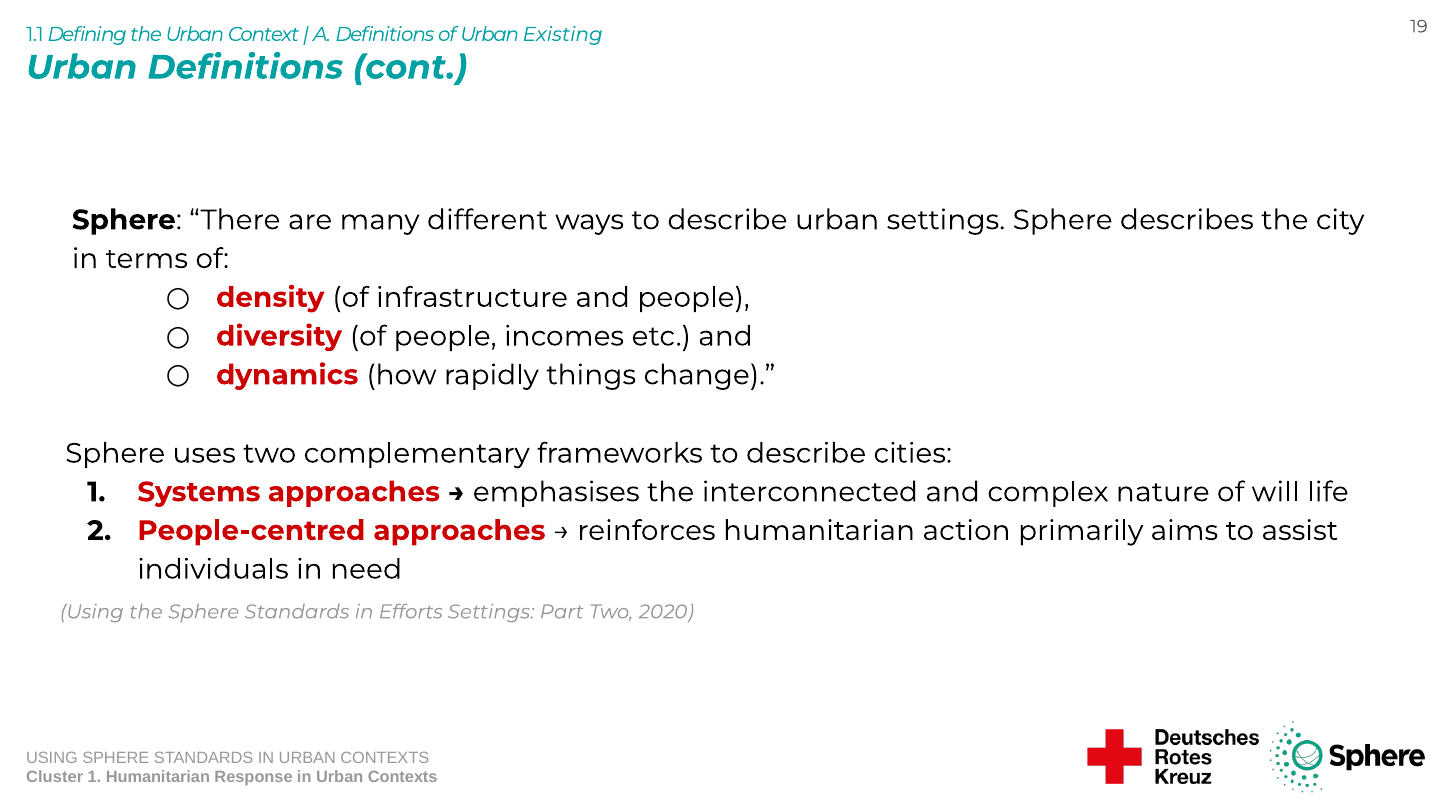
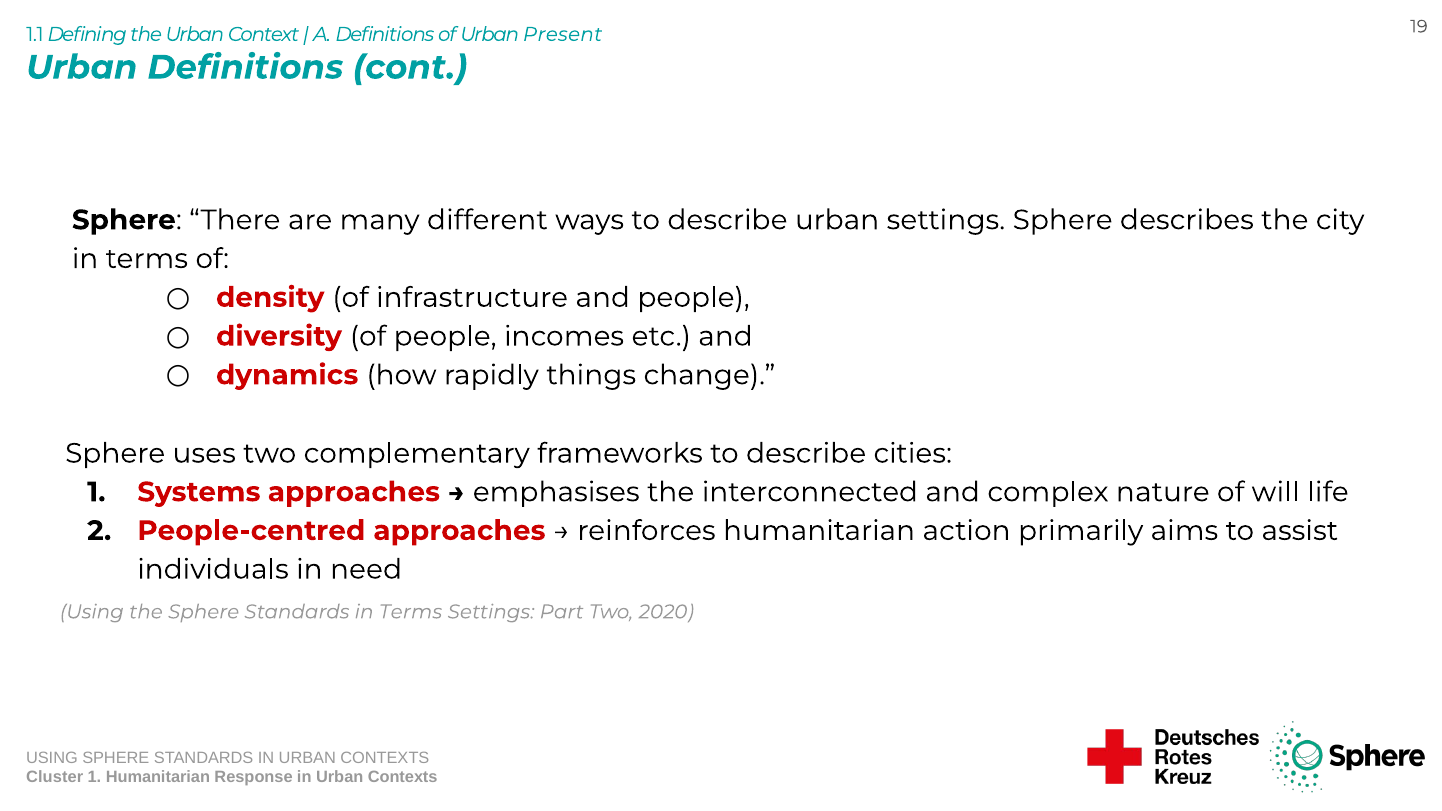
Existing: Existing -> Present
Standards in Efforts: Efforts -> Terms
